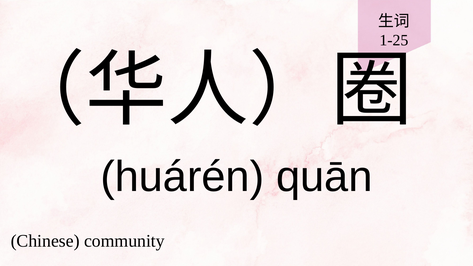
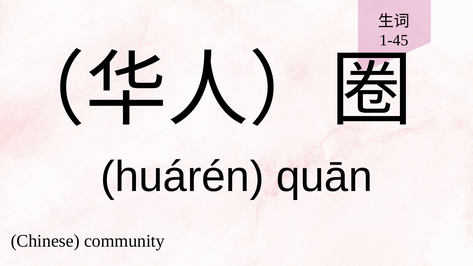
1-25: 1-25 -> 1-45
